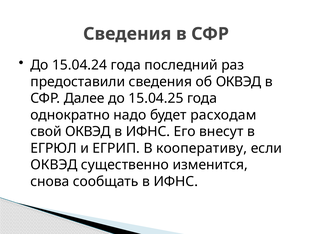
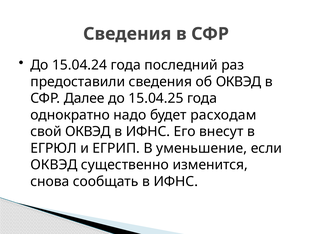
кооперативу: кооперативу -> уменьшение
